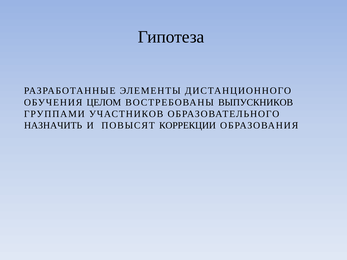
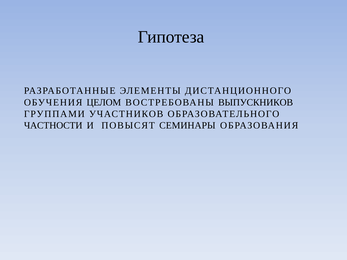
НАЗНАЧИТЬ: НАЗНАЧИТЬ -> ЧАСТНОСТИ
КОРРЕКЦИИ: КОРРЕКЦИИ -> СЕМИНАРЫ
